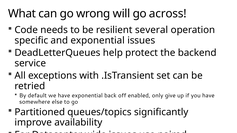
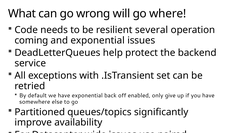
across: across -> where
specific: specific -> coming
